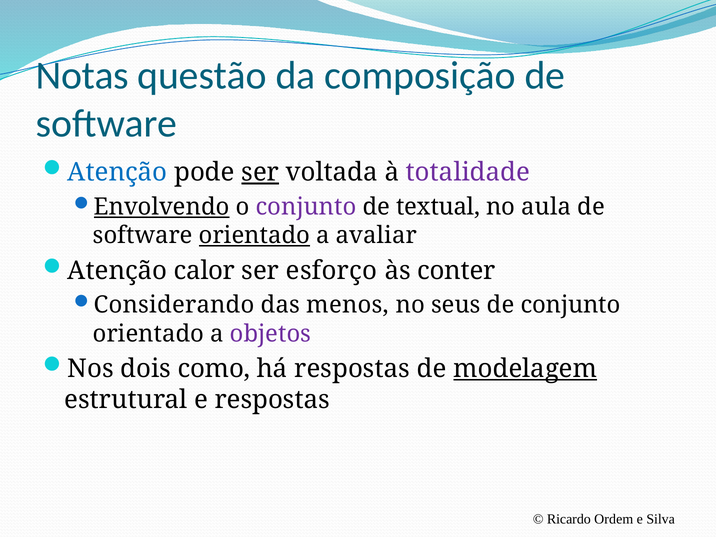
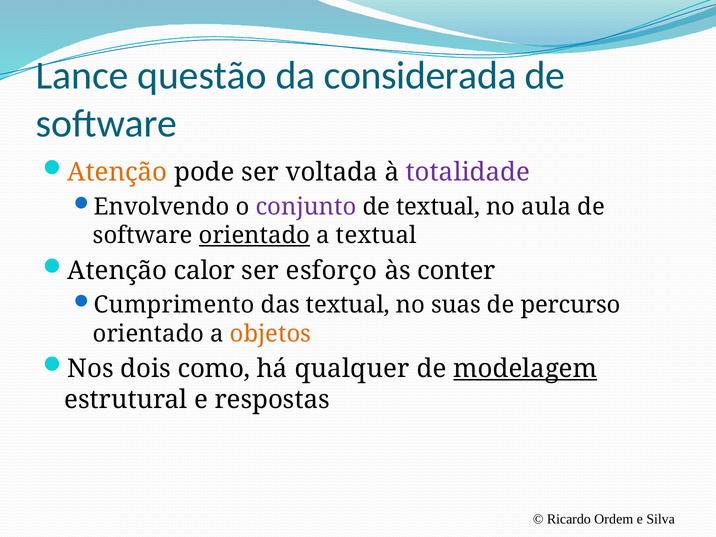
Notas: Notas -> Lance
composição: composição -> considerada
Atenção at (117, 172) colour: blue -> orange
ser at (260, 172) underline: present -> none
Envolvendo underline: present -> none
a avaliar: avaliar -> textual
Considerando: Considerando -> Cumprimento
das menos: menos -> textual
seus: seus -> suas
de conjunto: conjunto -> percurso
objetos colour: purple -> orange
há respostas: respostas -> qualquer
